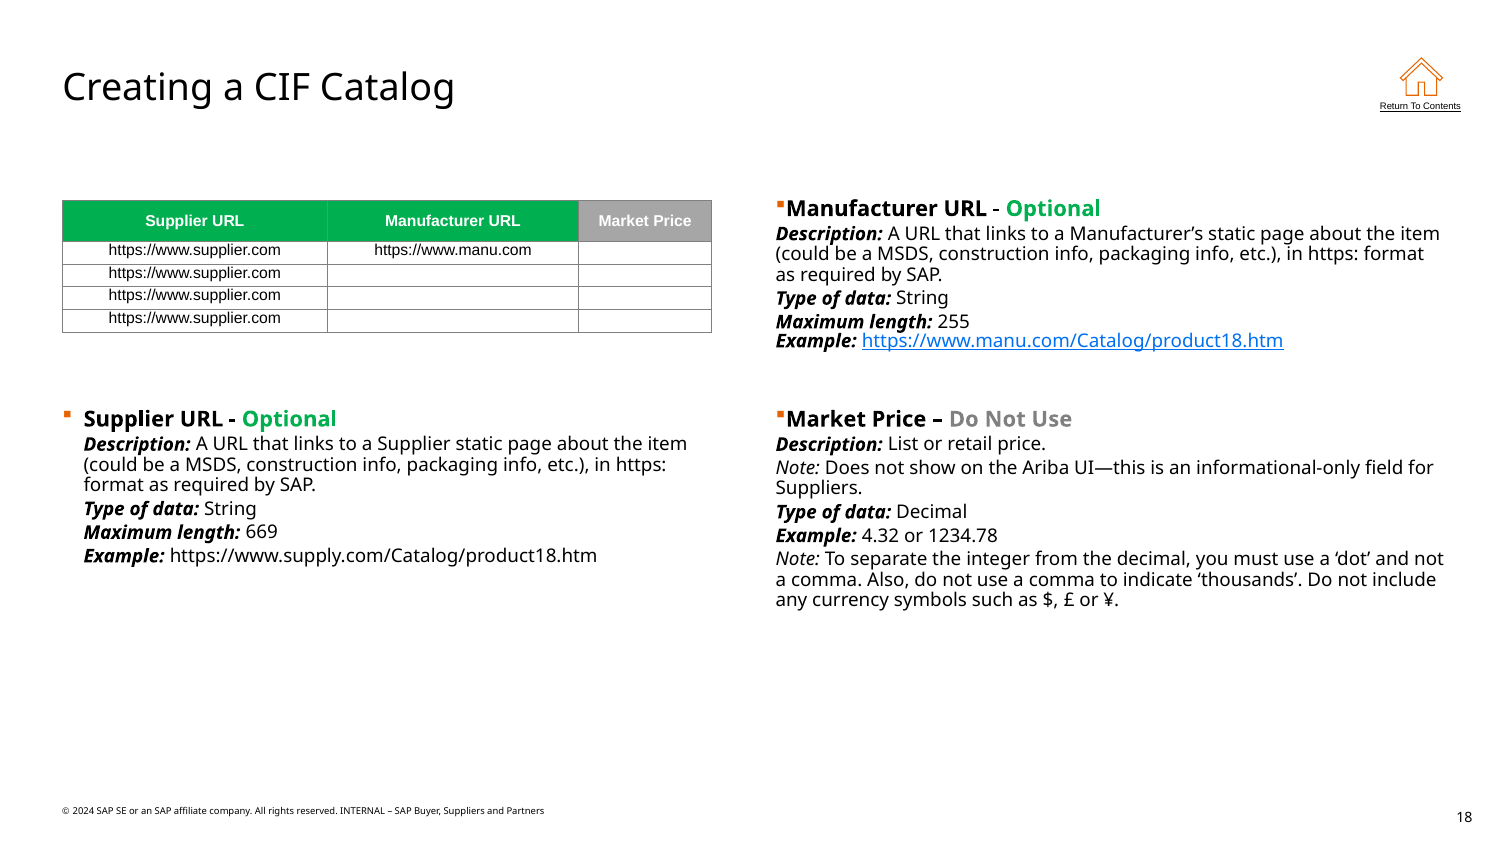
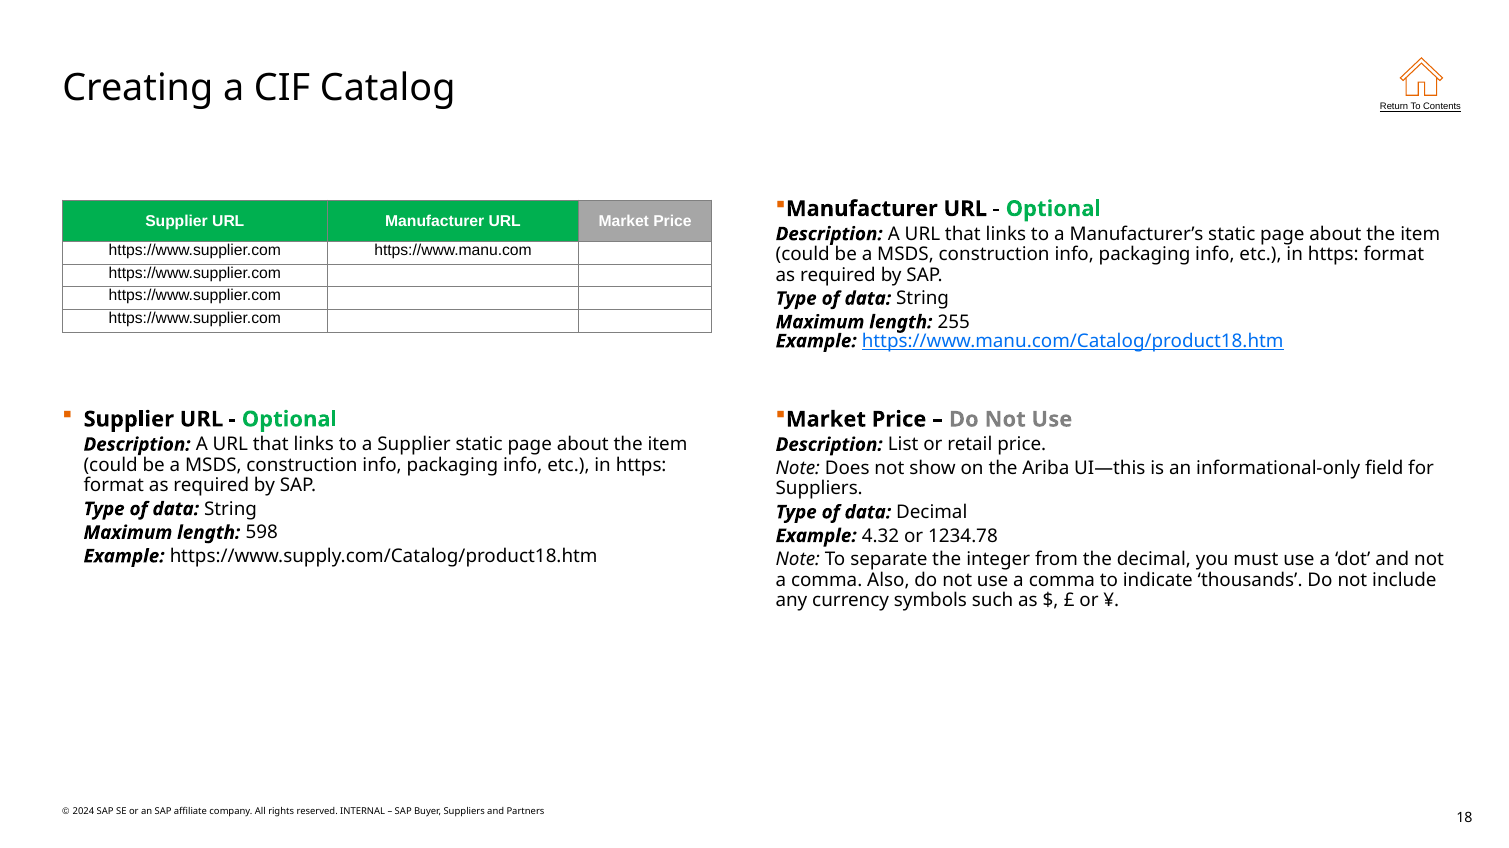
669: 669 -> 598
